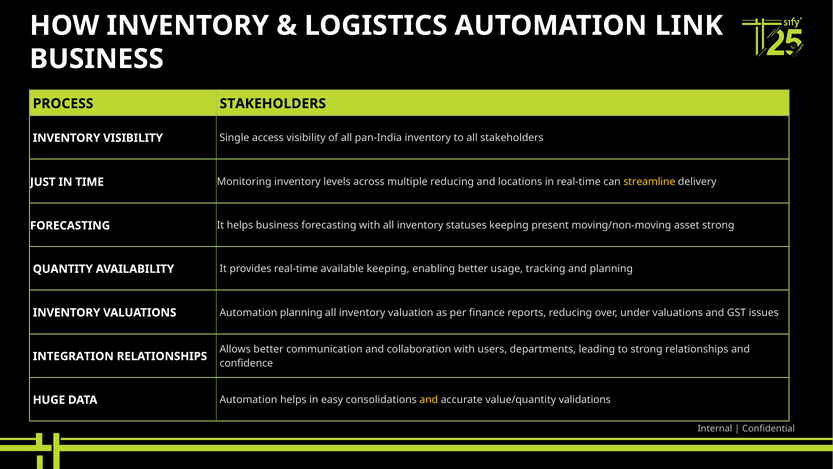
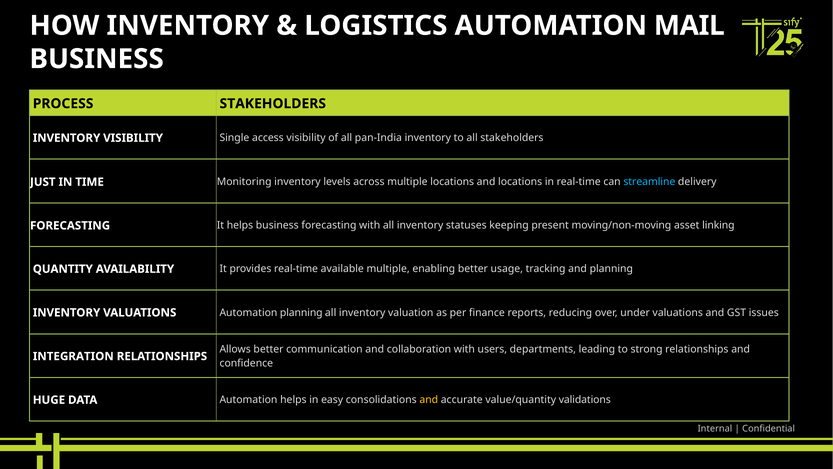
LINK: LINK -> MAIL
multiple reducing: reducing -> locations
streamline colour: yellow -> light blue
asset strong: strong -> linking
available keeping: keeping -> multiple
